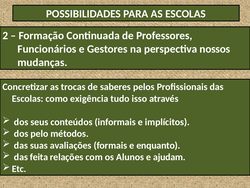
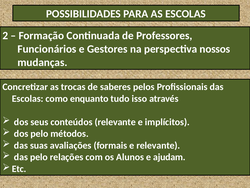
exigência: exigência -> enquanto
conteúdos informais: informais -> relevante
e enquanto: enquanto -> relevante
das feita: feita -> pelo
